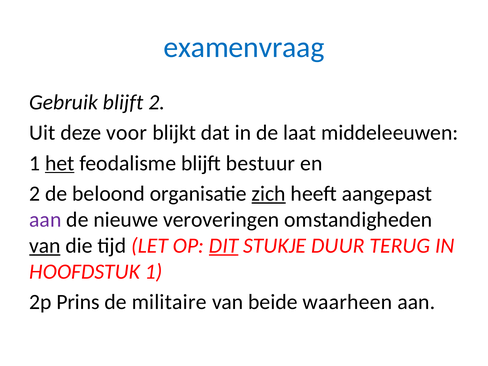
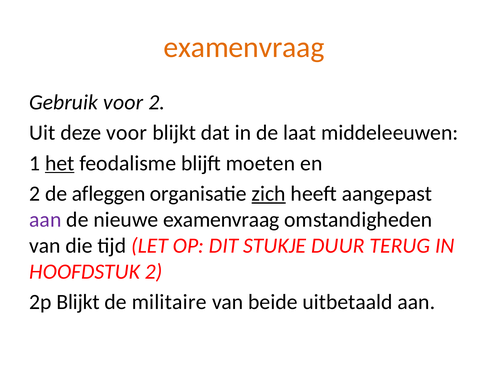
examenvraag at (244, 47) colour: blue -> orange
Gebruik blijft: blijft -> voor
bestuur: bestuur -> moeten
beloond: beloond -> afleggen
nieuwe veroveringen: veroveringen -> examenvraag
van at (45, 246) underline: present -> none
DIT underline: present -> none
HOOFDSTUK 1: 1 -> 2
2p Prins: Prins -> Blijkt
waarheen: waarheen -> uitbetaald
